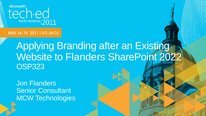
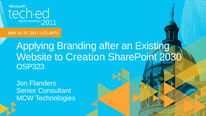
to Flanders: Flanders -> Creation
2022: 2022 -> 2030
